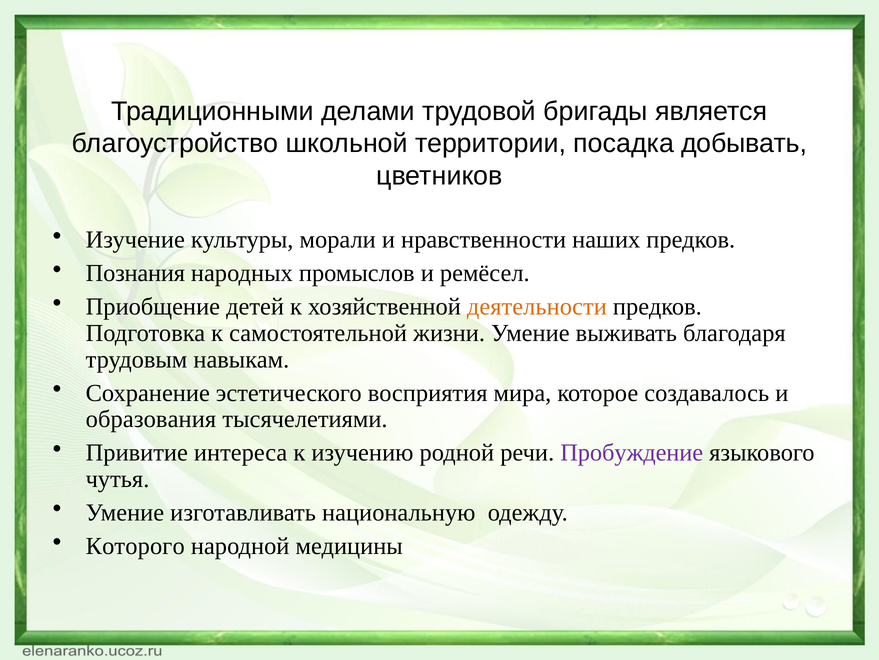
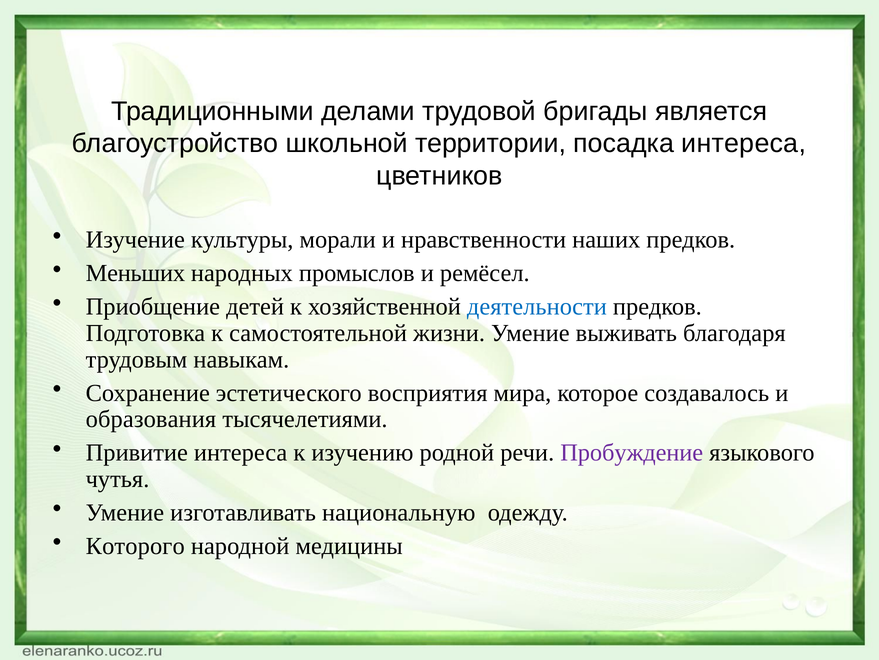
посадка добывать: добывать -> интереса
Познания: Познания -> Меньших
деятельности colour: orange -> blue
